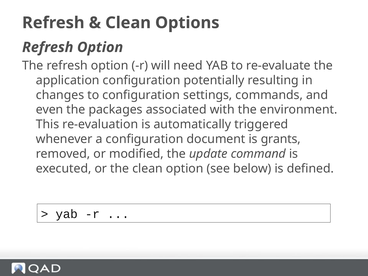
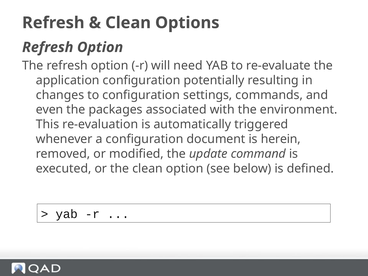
grants: grants -> herein
